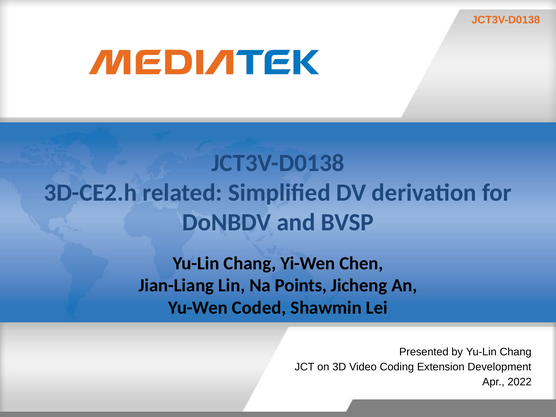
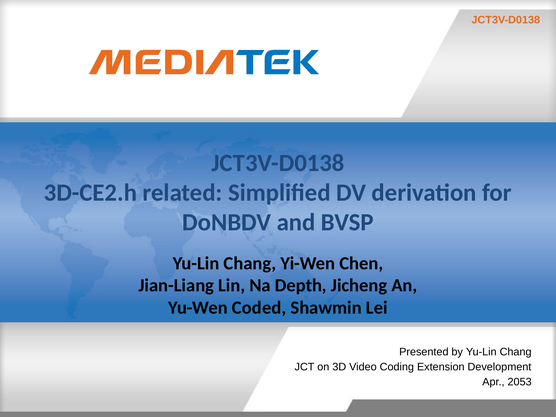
Points: Points -> Depth
2022: 2022 -> 2053
